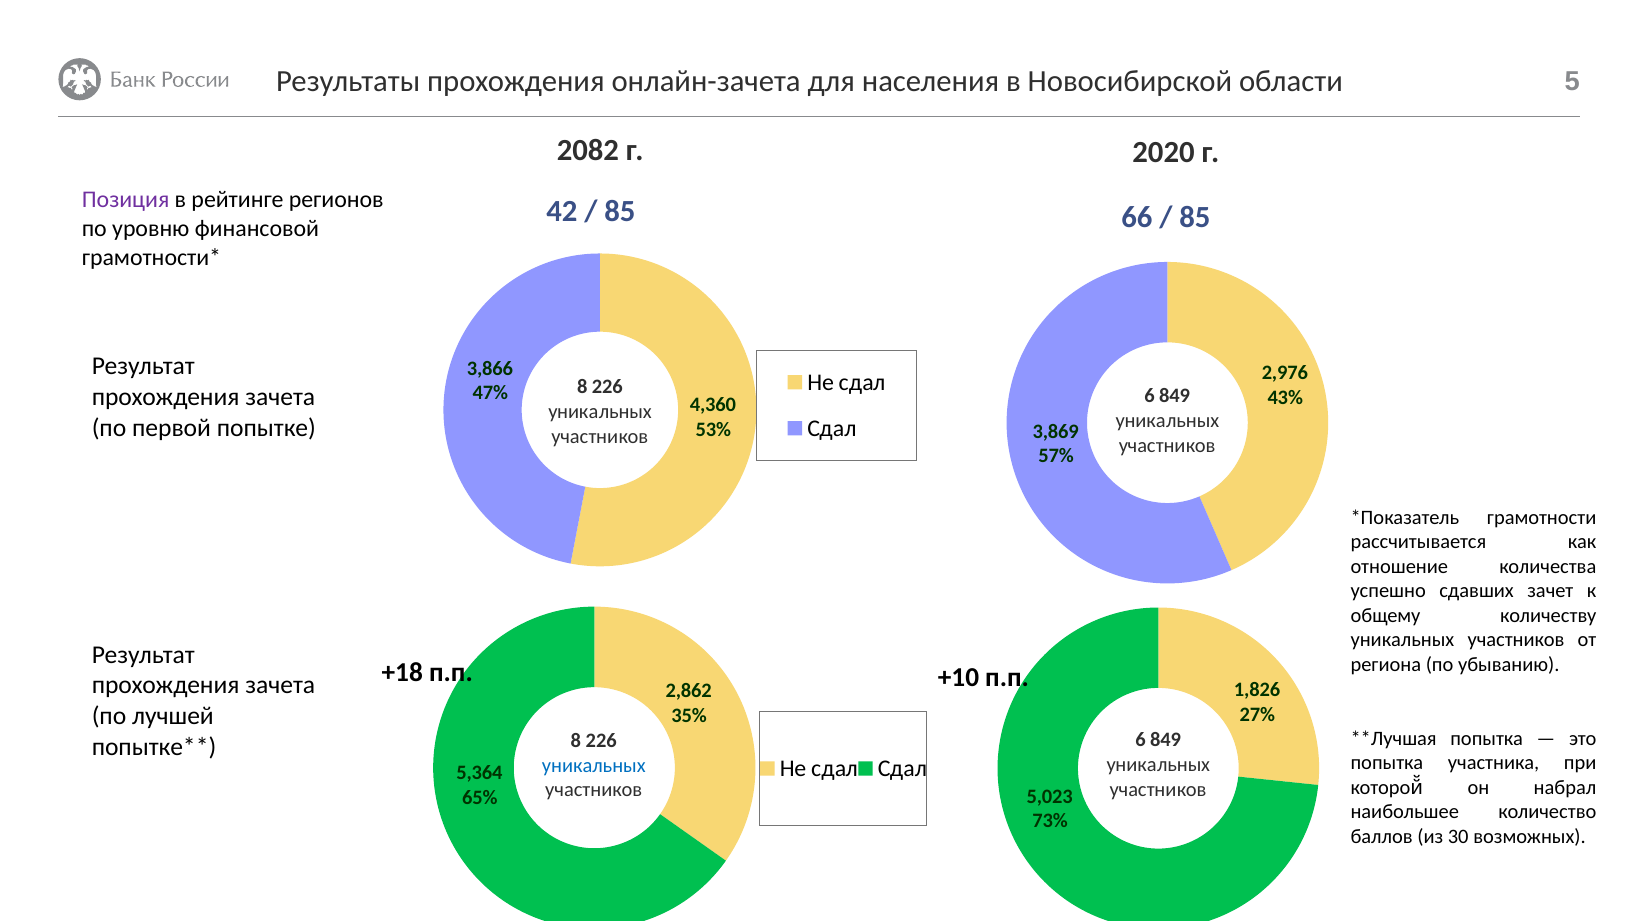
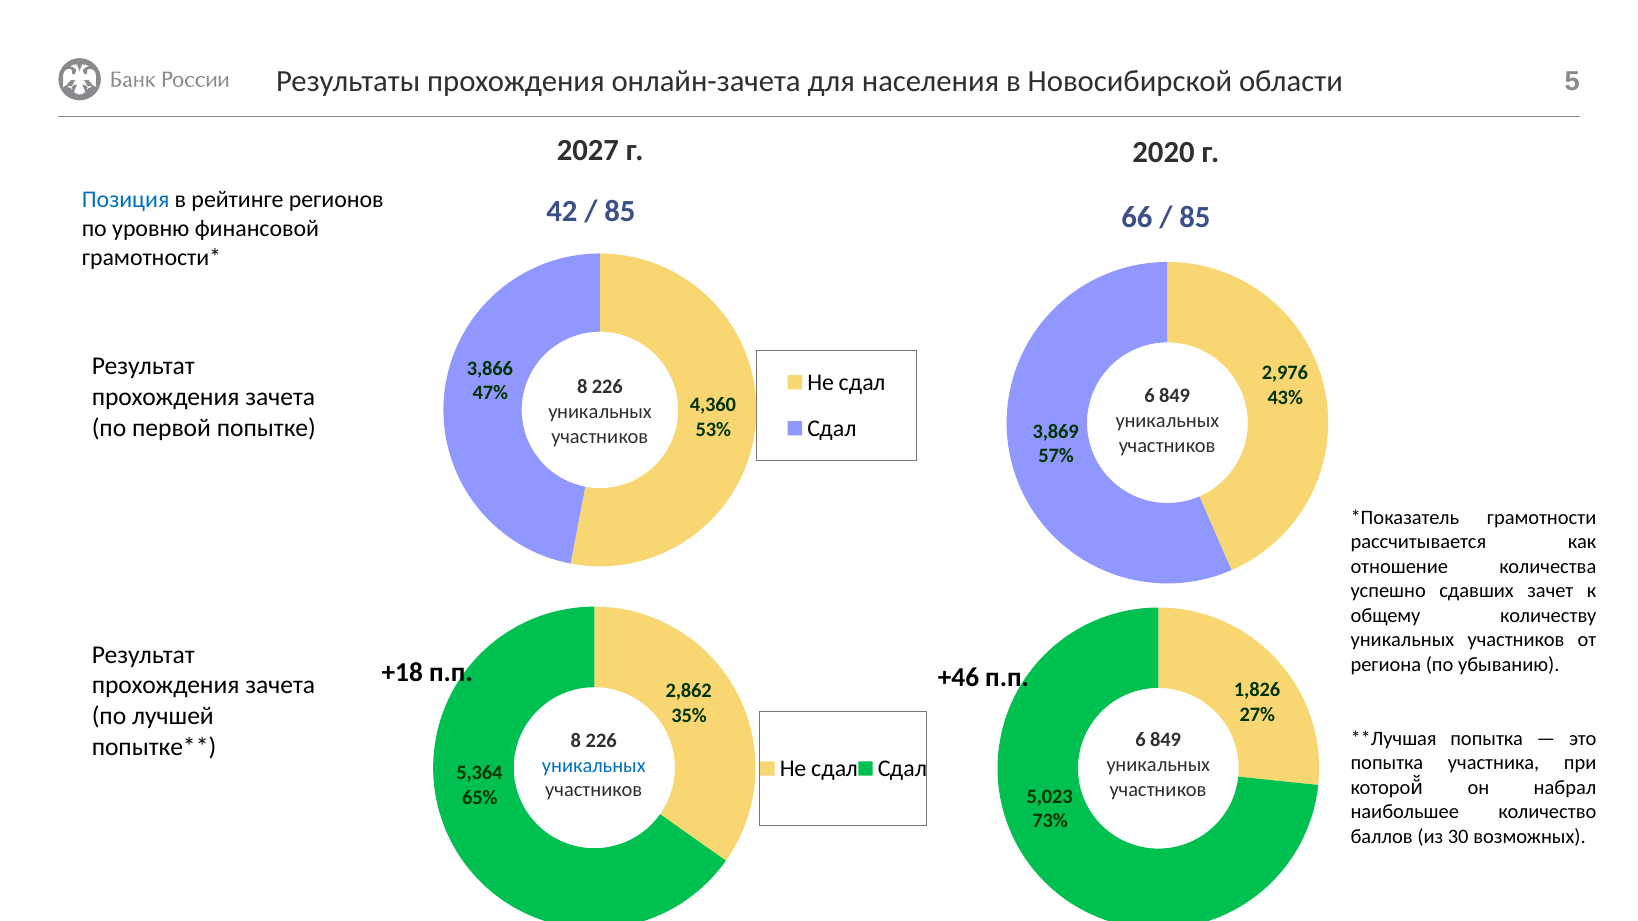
2082: 2082 -> 2027
Позиция colour: purple -> blue
+10: +10 -> +46
